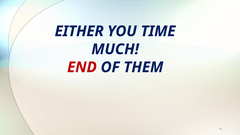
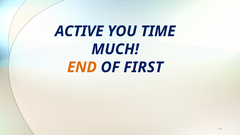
EITHER: EITHER -> ACTIVE
END colour: red -> orange
THEM: THEM -> FIRST
